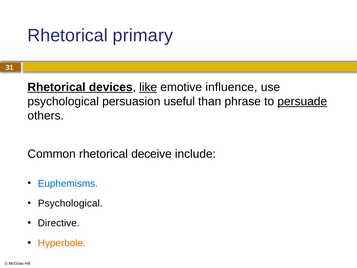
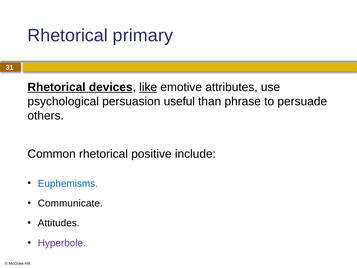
influence: influence -> attributes
persuade underline: present -> none
deceive: deceive -> positive
Psychological at (70, 203): Psychological -> Communicate
Directive: Directive -> Attitudes
Hyperbole colour: orange -> purple
